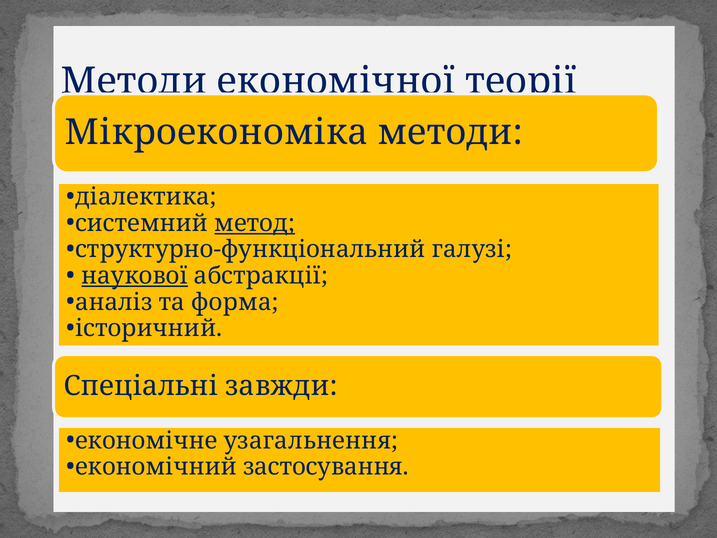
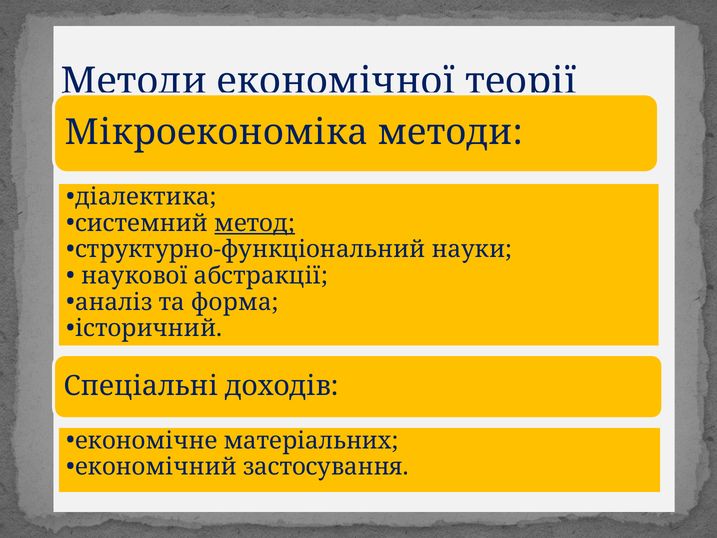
галузі: галузі -> науки
наукової underline: present -> none
завжди: завжди -> доходів
узагальнення: узагальнення -> матеріальних
